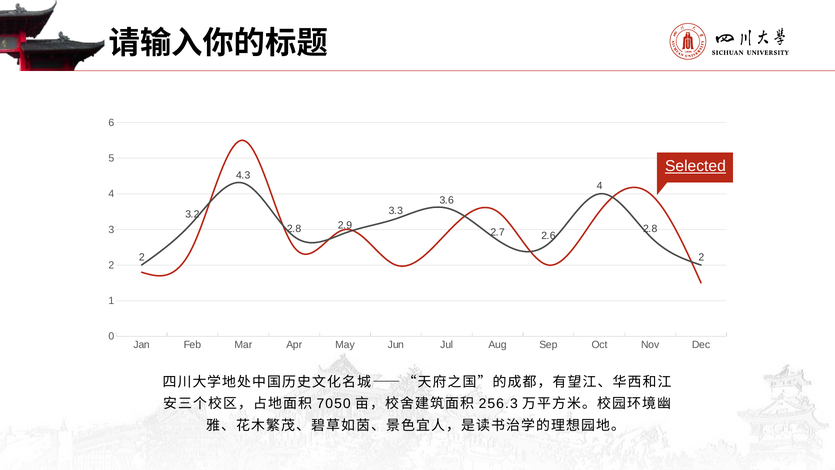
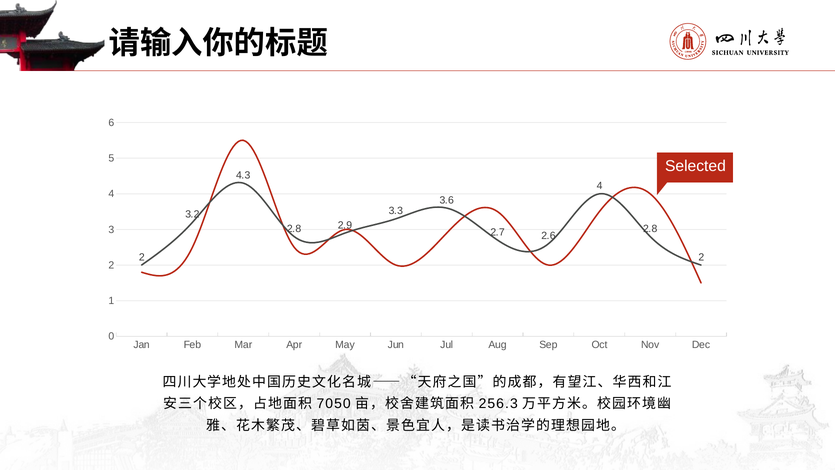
Selected underline: present -> none
